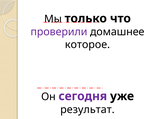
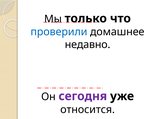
проверили colour: purple -> blue
которое: которое -> недавно
результат: результат -> относится
